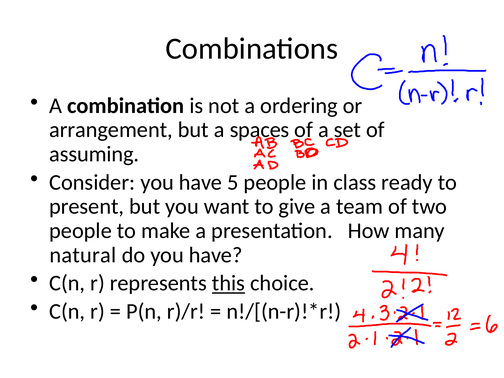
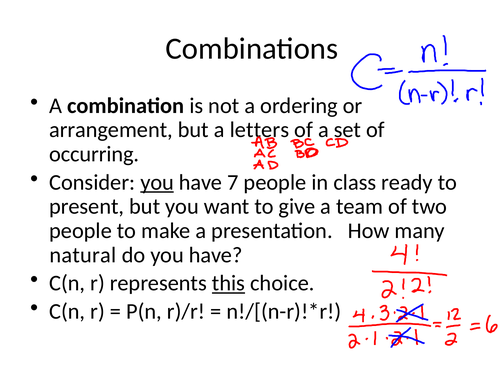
spaces: spaces -> letters
assuming: assuming -> occurring
you at (157, 182) underline: none -> present
5: 5 -> 7
